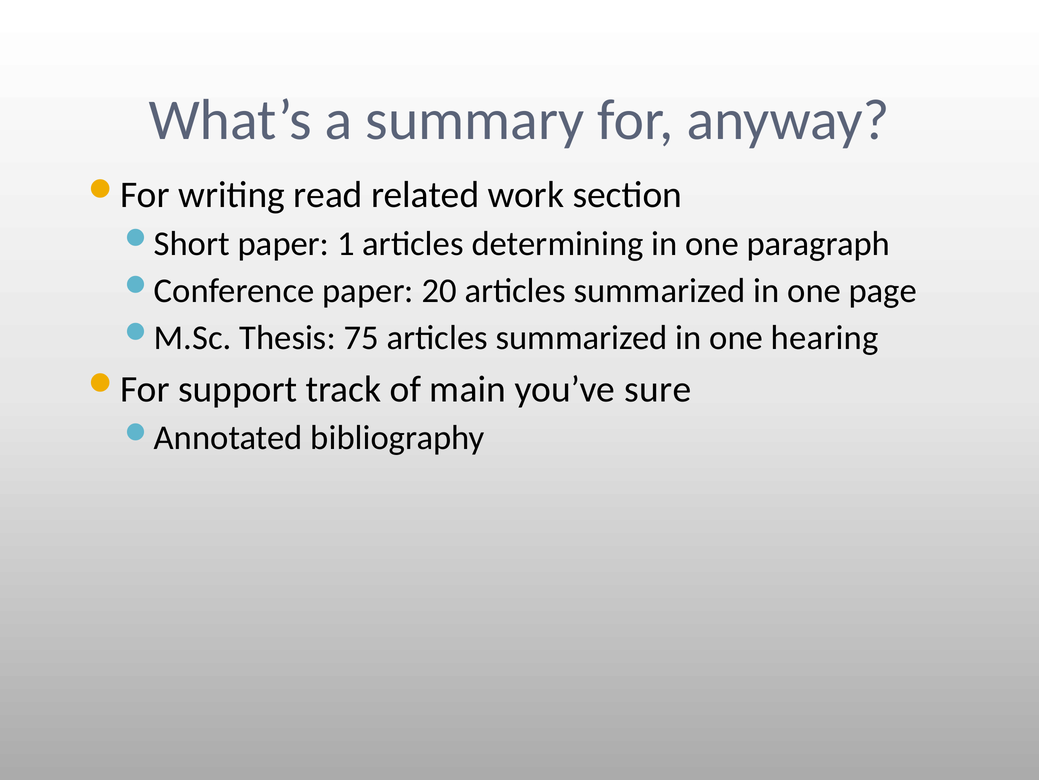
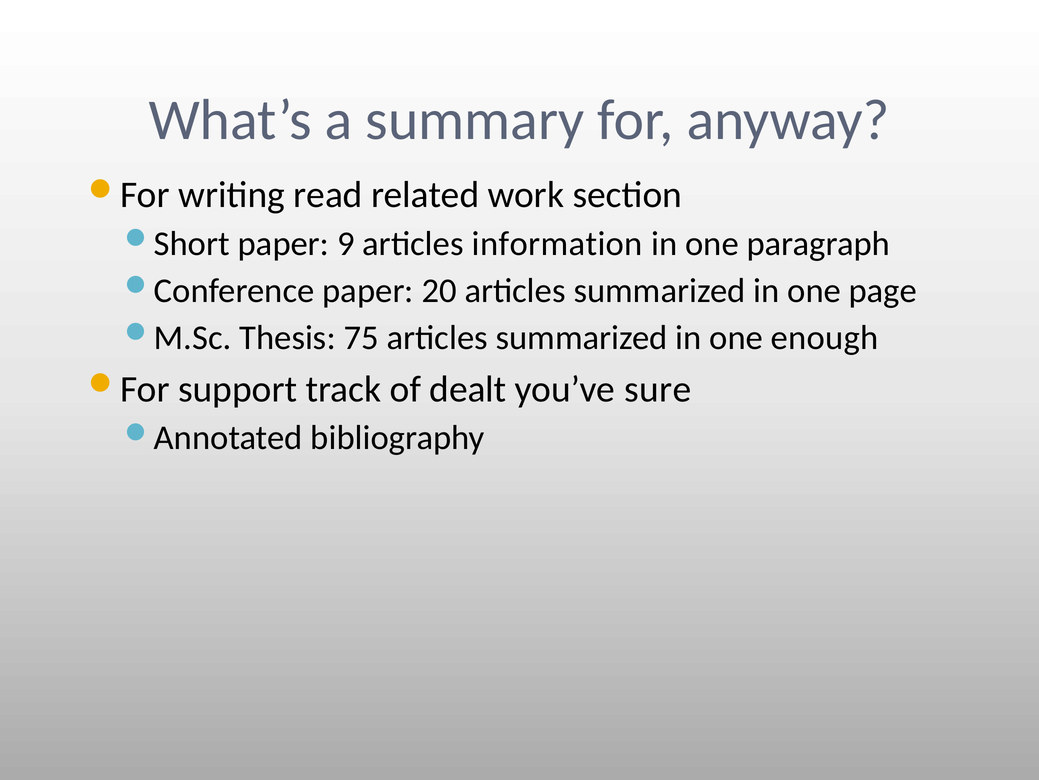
1: 1 -> 9
determining: determining -> information
hearing: hearing -> enough
main: main -> dealt
